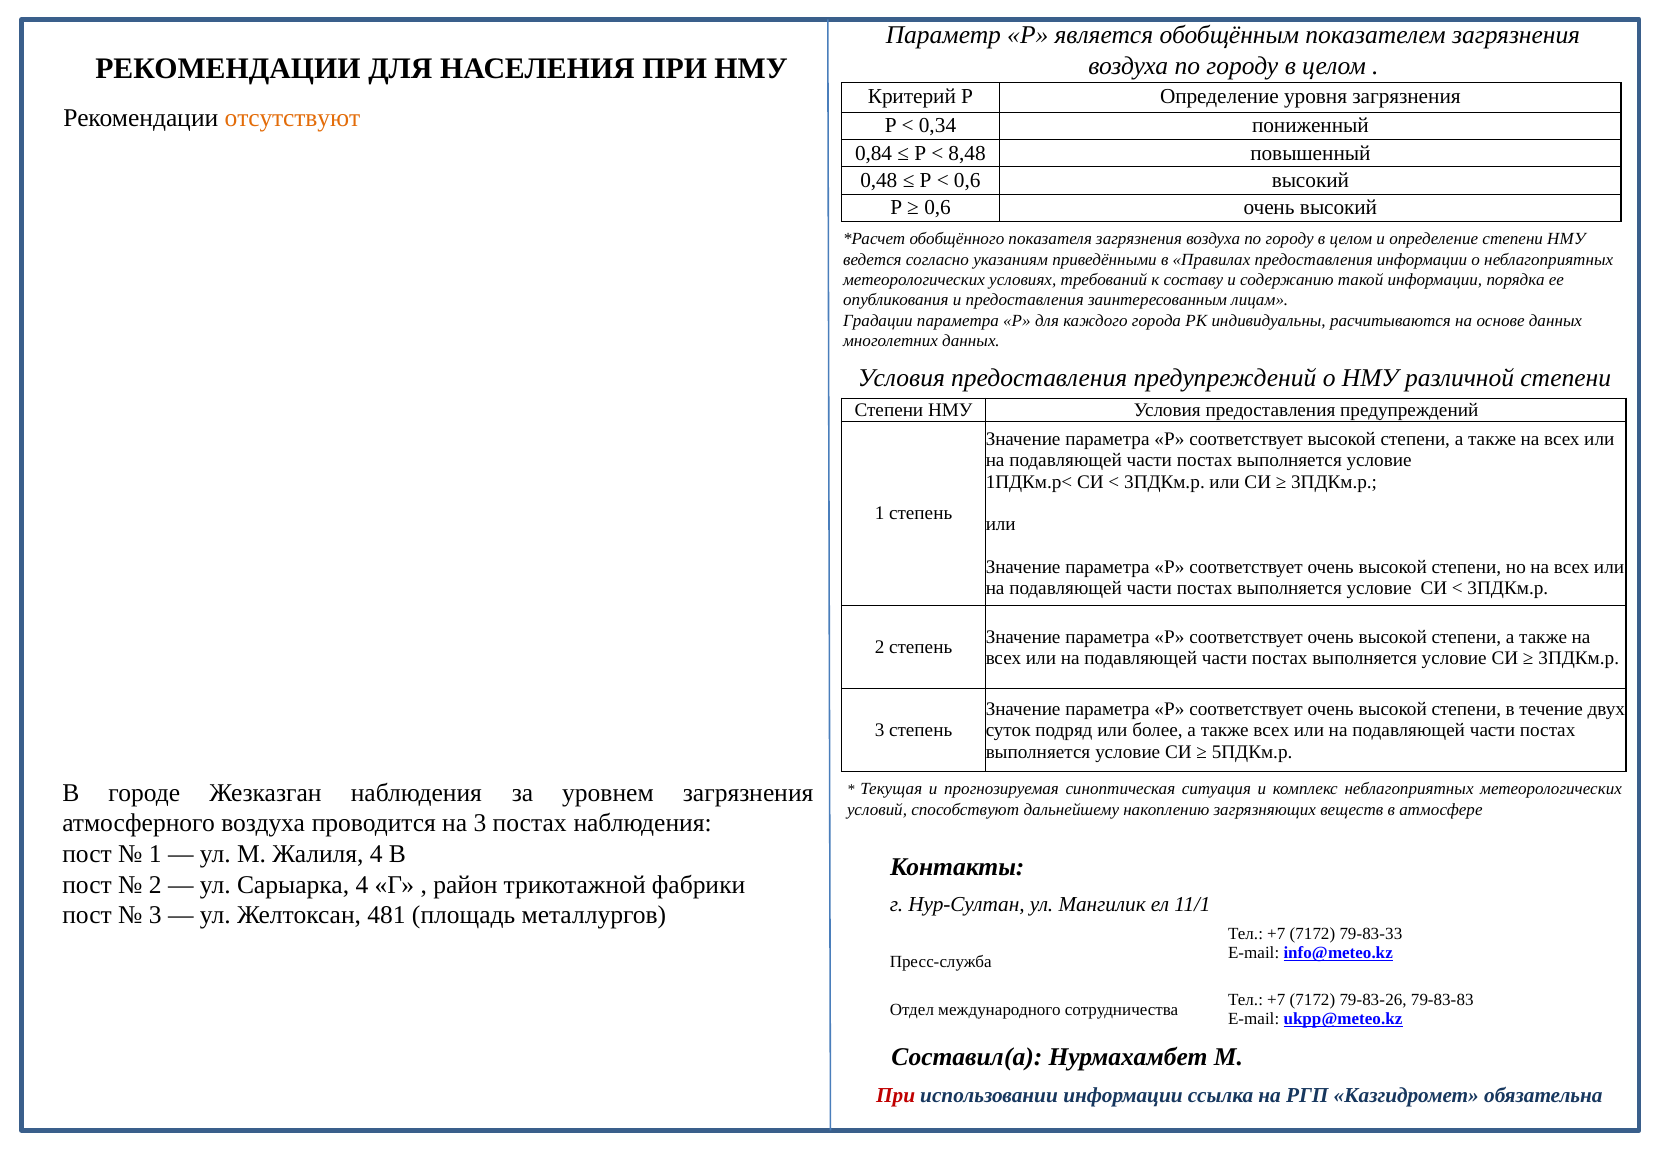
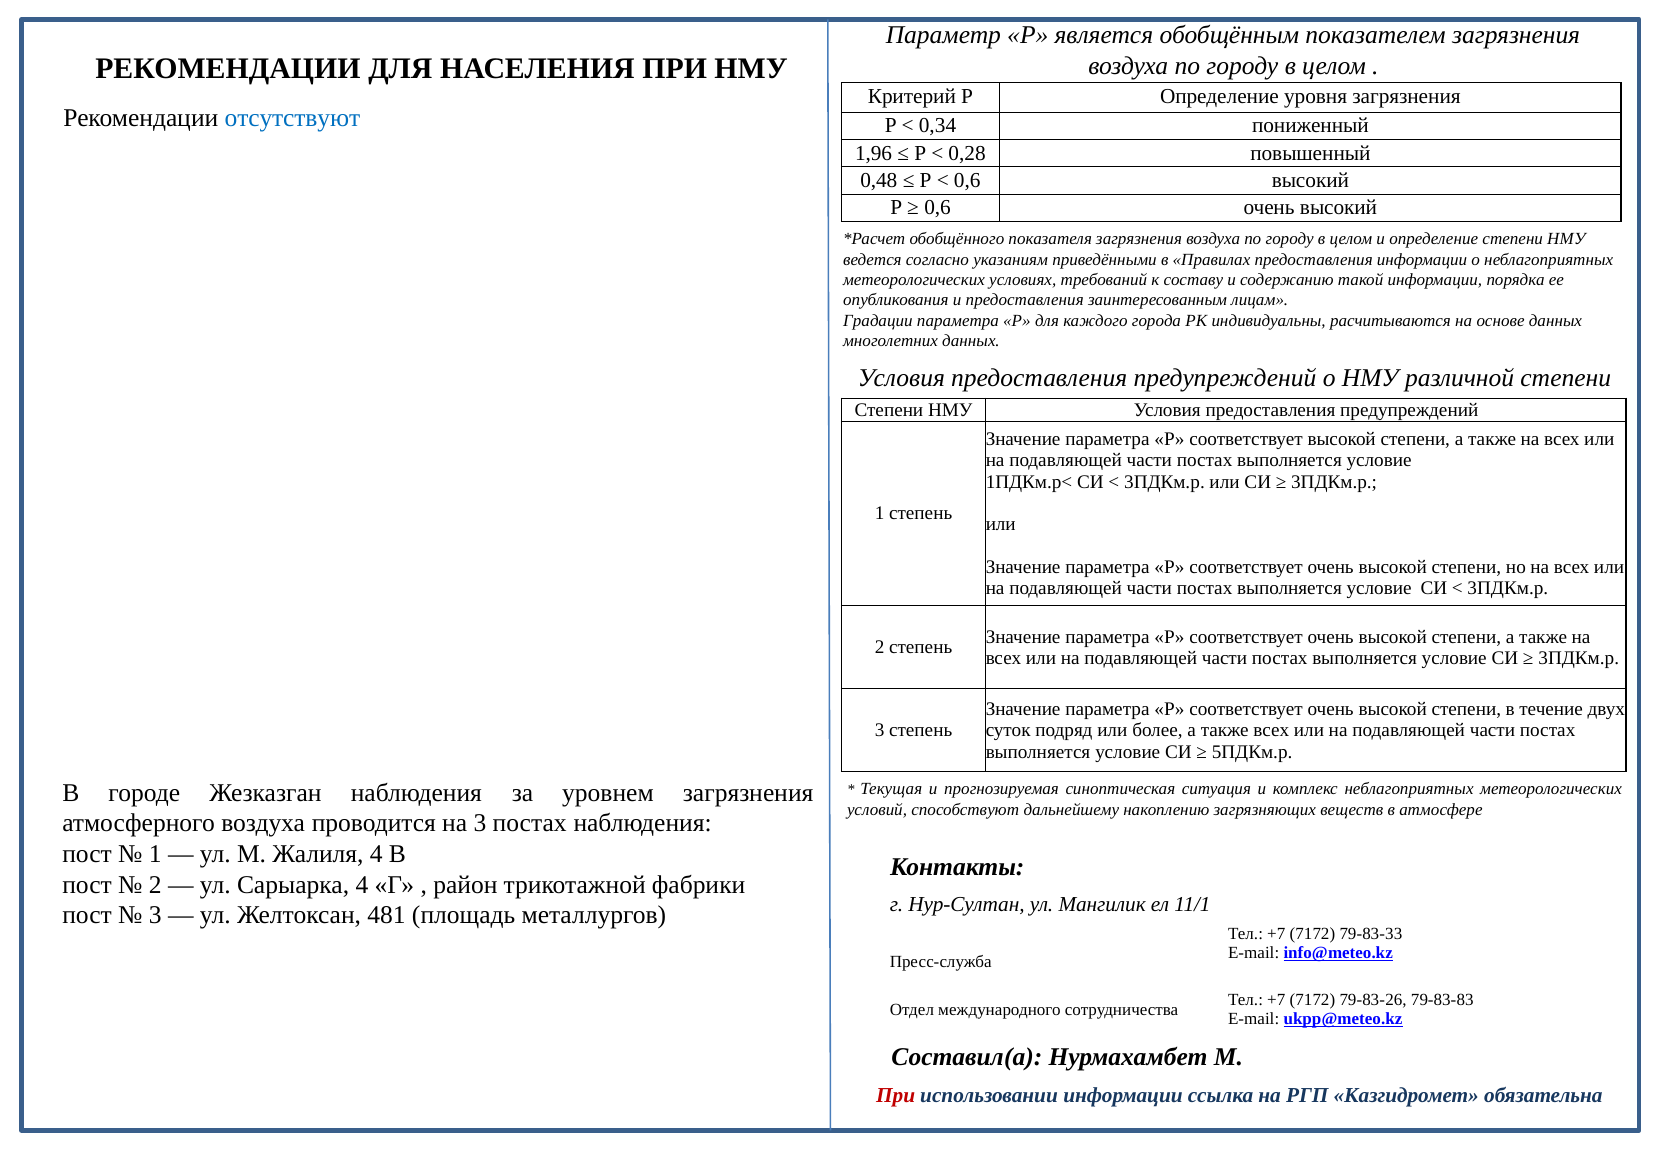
отсутствуют colour: orange -> blue
0,84: 0,84 -> 1,96
8,48: 8,48 -> 0,28
